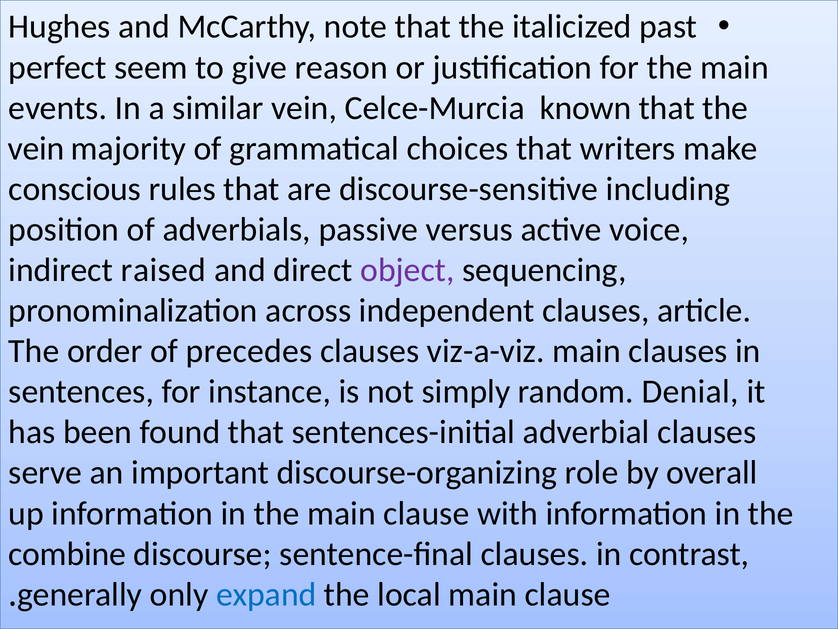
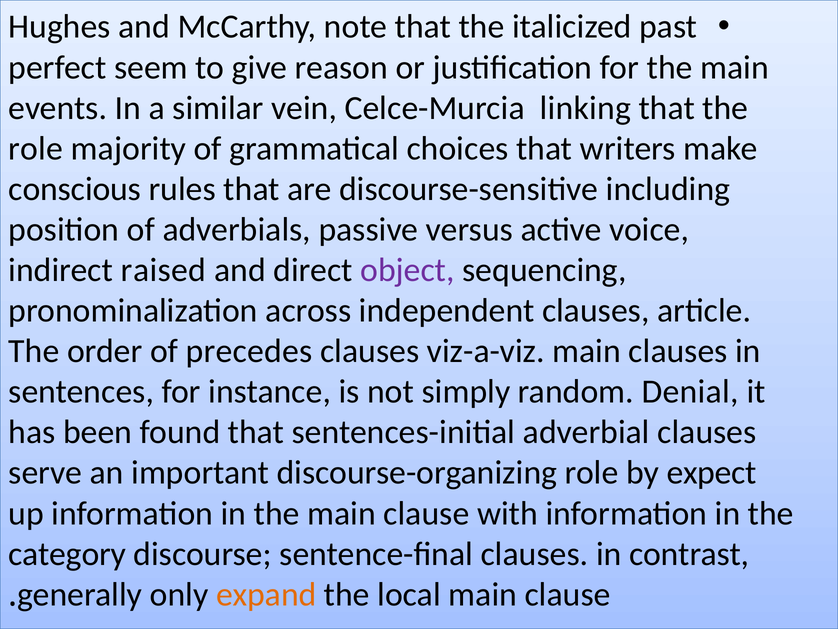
known: known -> linking
vein at (36, 148): vein -> role
overall: overall -> expect
combine: combine -> category
expand colour: blue -> orange
